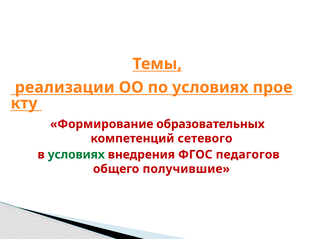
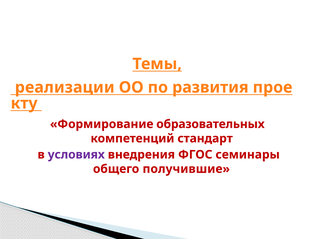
по условиях: условиях -> развития
сетевого: сетевого -> стандарт
условиях at (76, 155) colour: green -> purple
педагогов: педагогов -> семинары
